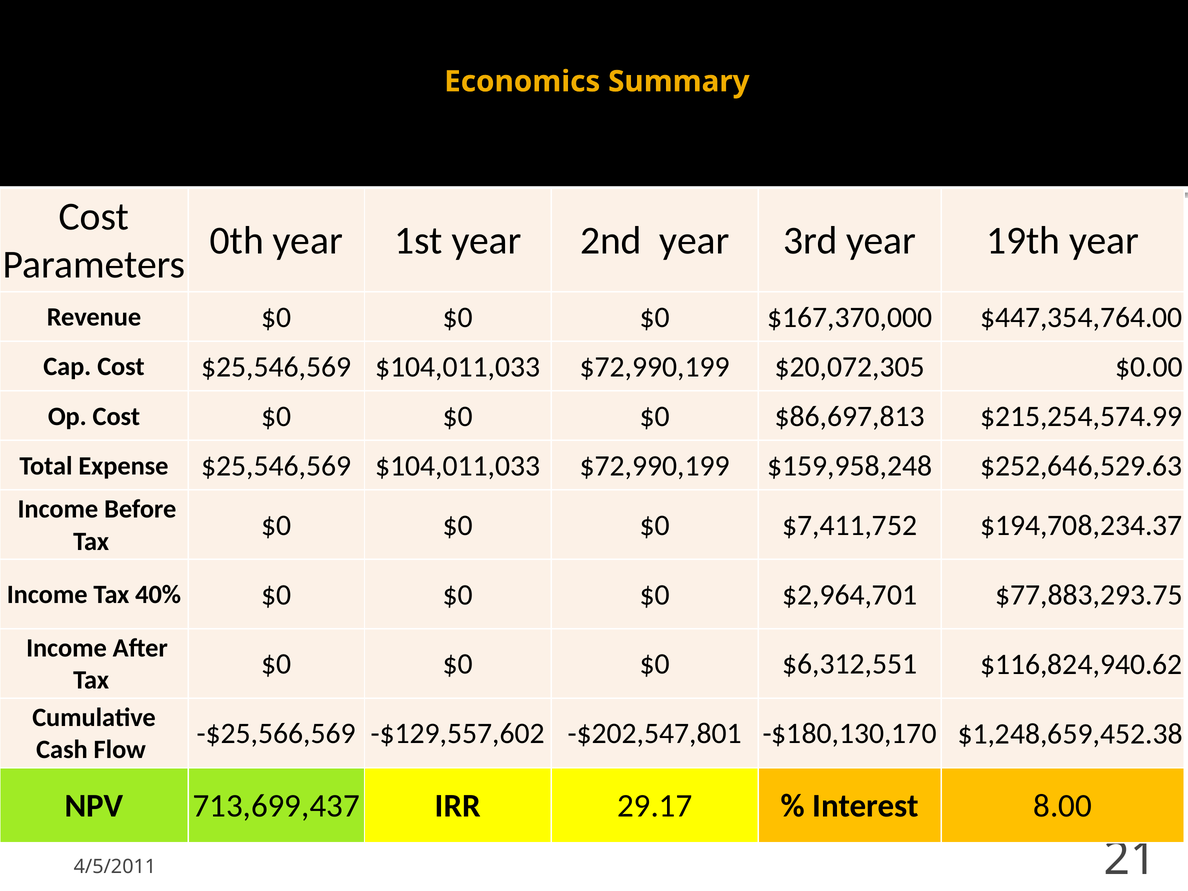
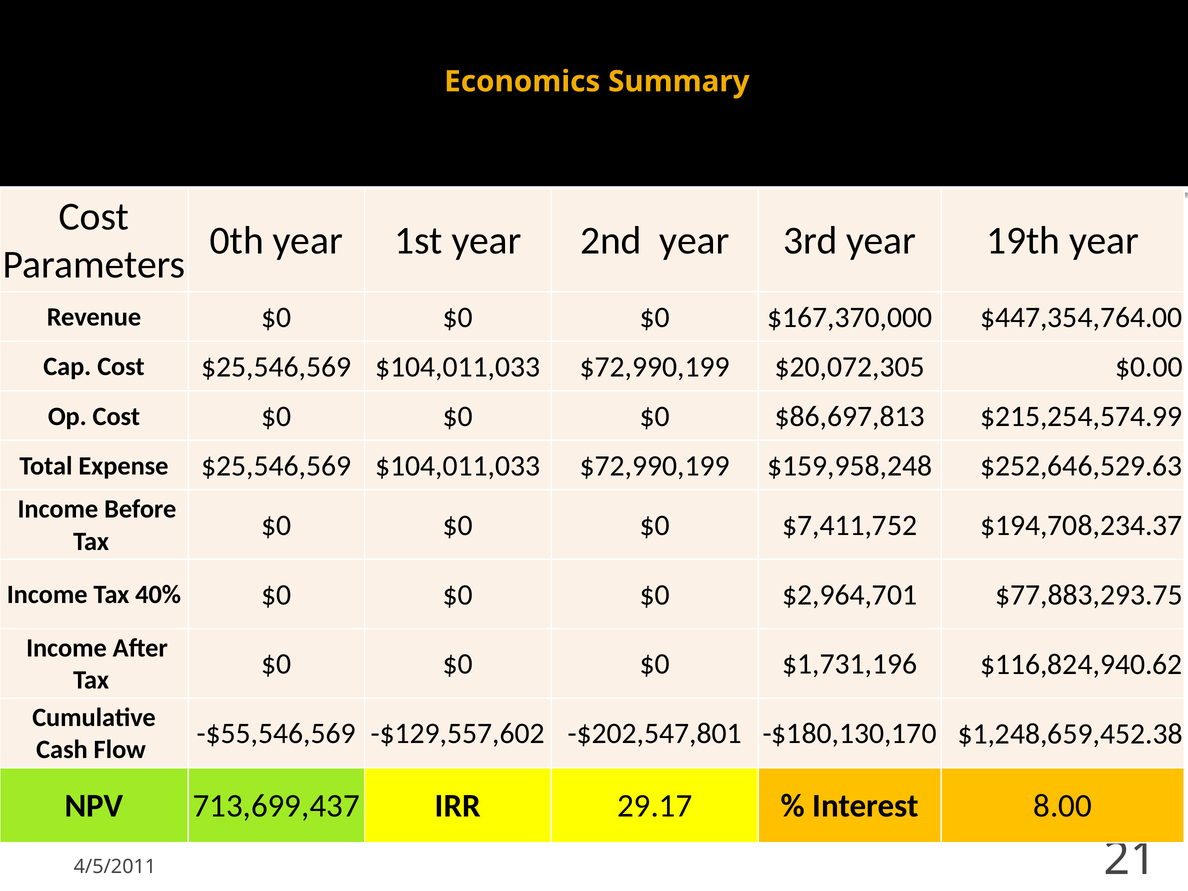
$6,312,551: $6,312,551 -> $1,731,196
-$25,566,569: -$25,566,569 -> -$55,546,569
